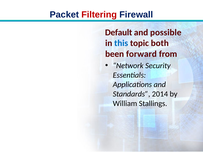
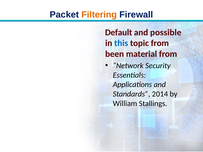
Filtering colour: red -> orange
topic both: both -> from
forward: forward -> material
